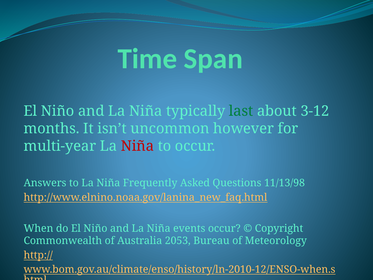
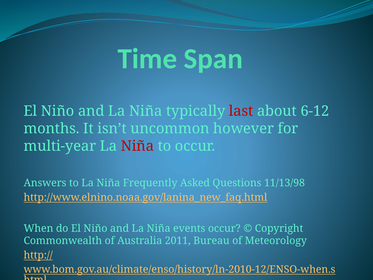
last colour: green -> red
3-12: 3-12 -> 6-12
2053: 2053 -> 2011
